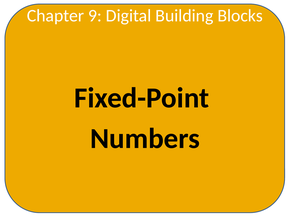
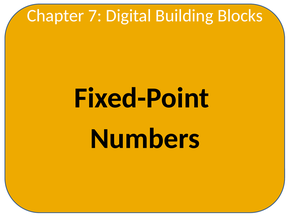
9: 9 -> 7
